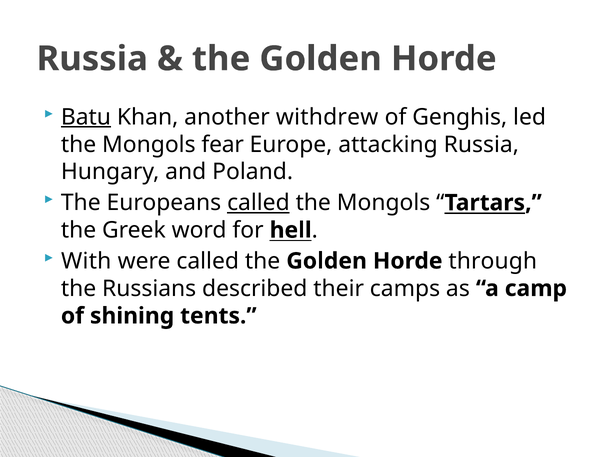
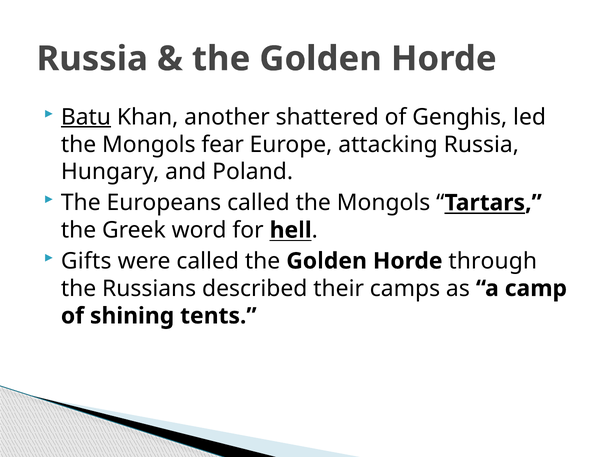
withdrew: withdrew -> shattered
called at (258, 203) underline: present -> none
With: With -> Gifts
